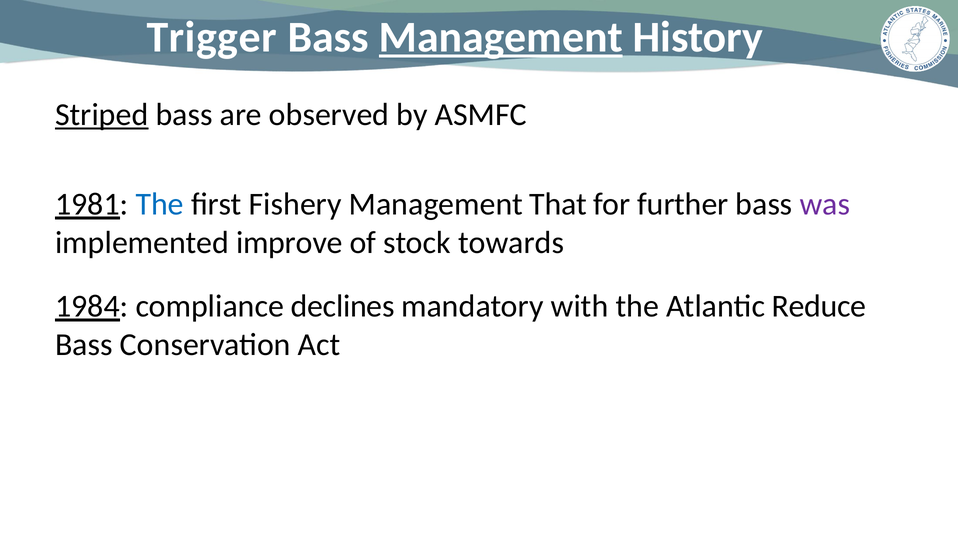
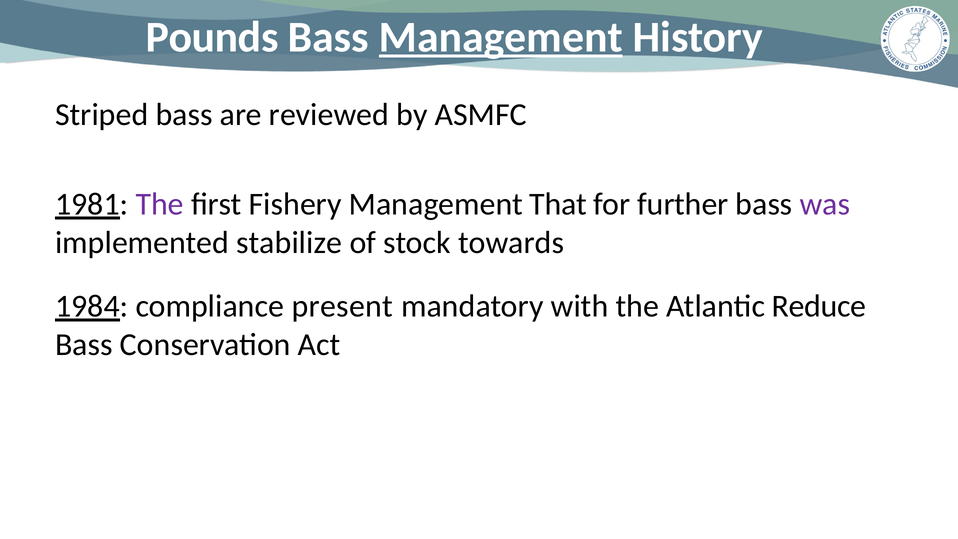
Trigger: Trigger -> Pounds
Striped underline: present -> none
observed: observed -> reviewed
The at (160, 204) colour: blue -> purple
improve: improve -> stabilize
declines: declines -> present
